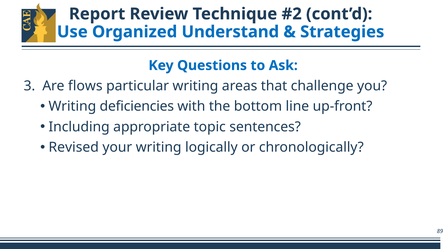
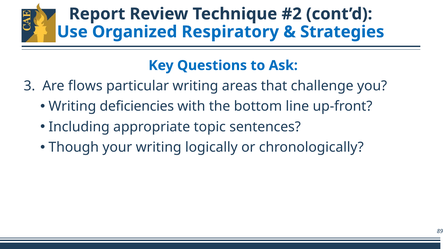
Understand: Understand -> Respiratory
Revised: Revised -> Though
